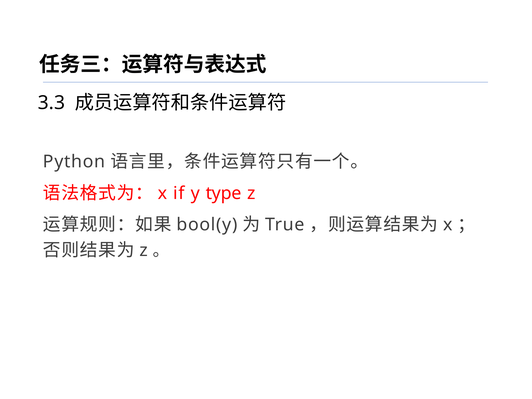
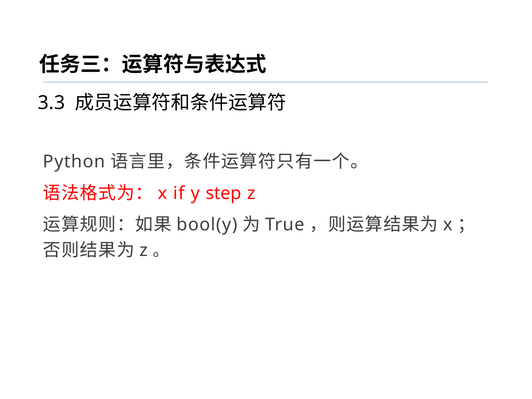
type: type -> step
